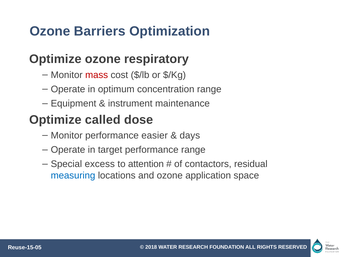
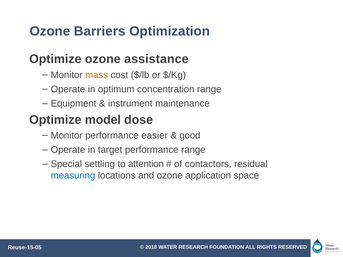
respiratory: respiratory -> assistance
mass colour: red -> orange
called: called -> model
days: days -> good
excess: excess -> settling
